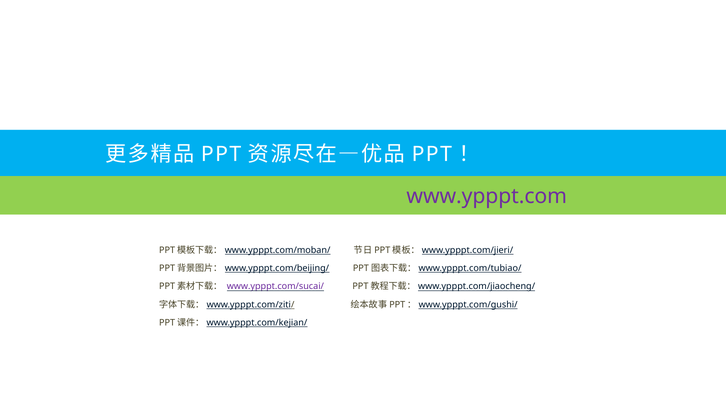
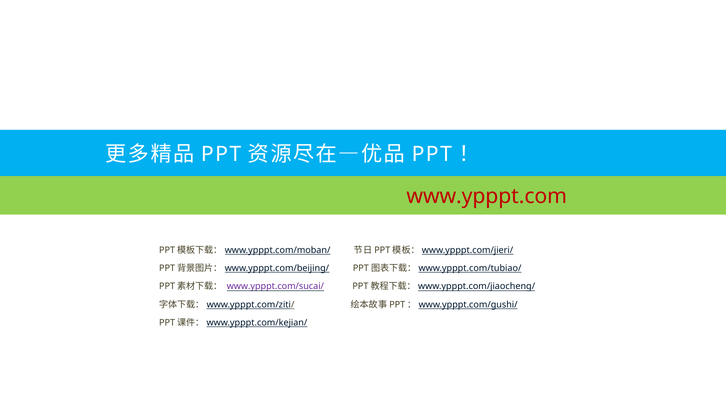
www.ypppt.com colour: purple -> red
